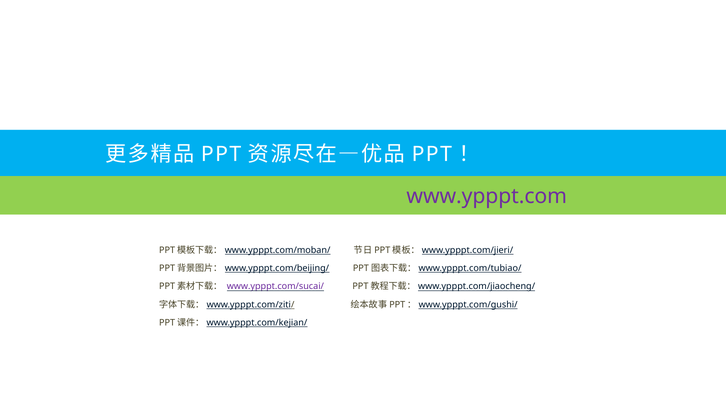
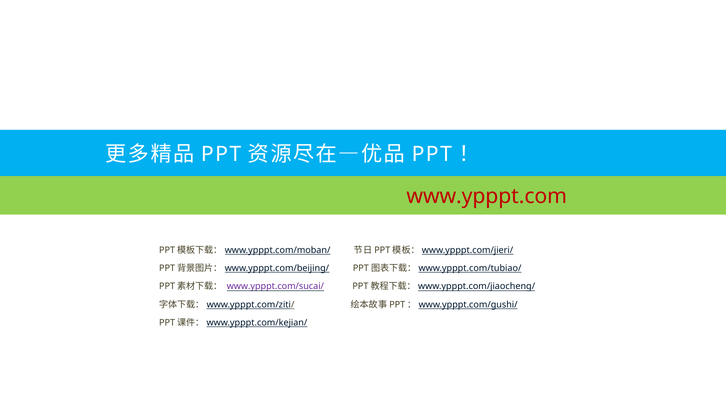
www.ypppt.com colour: purple -> red
